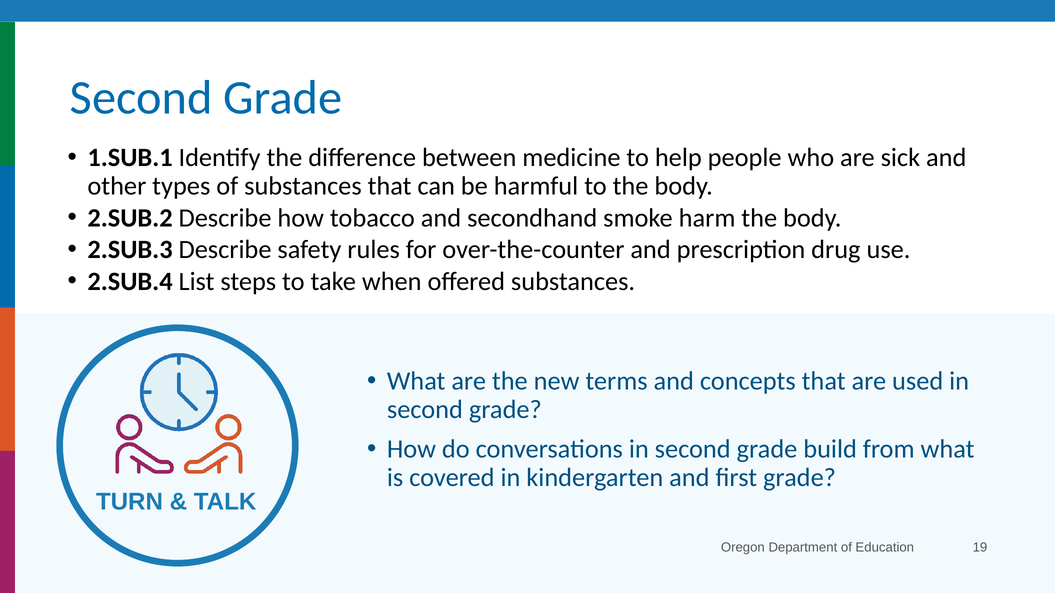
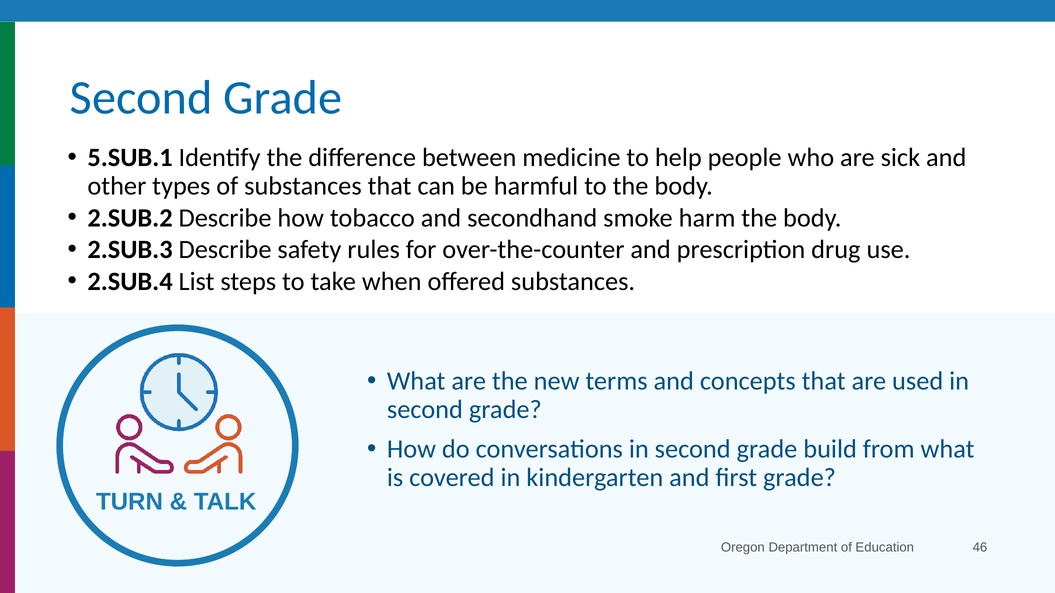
1.SUB.1: 1.SUB.1 -> 5.SUB.1
19: 19 -> 46
